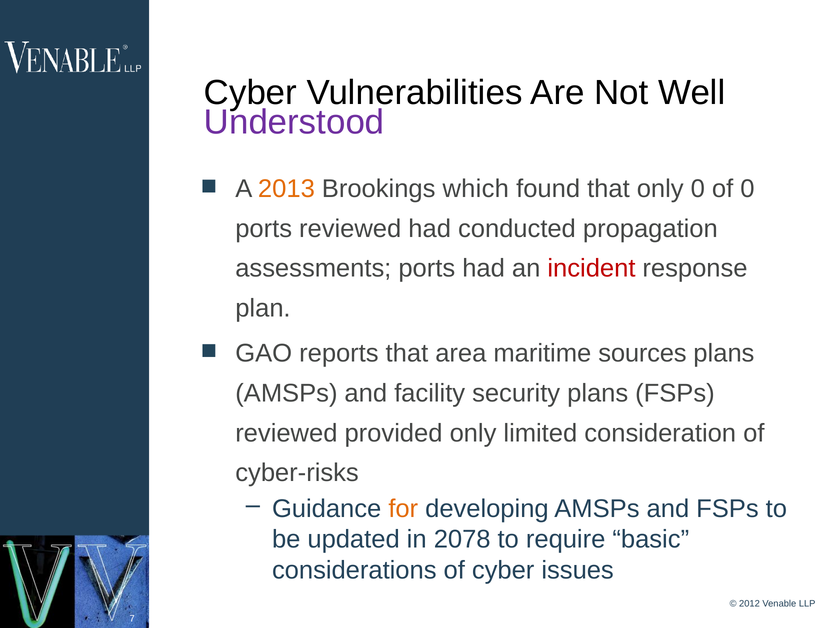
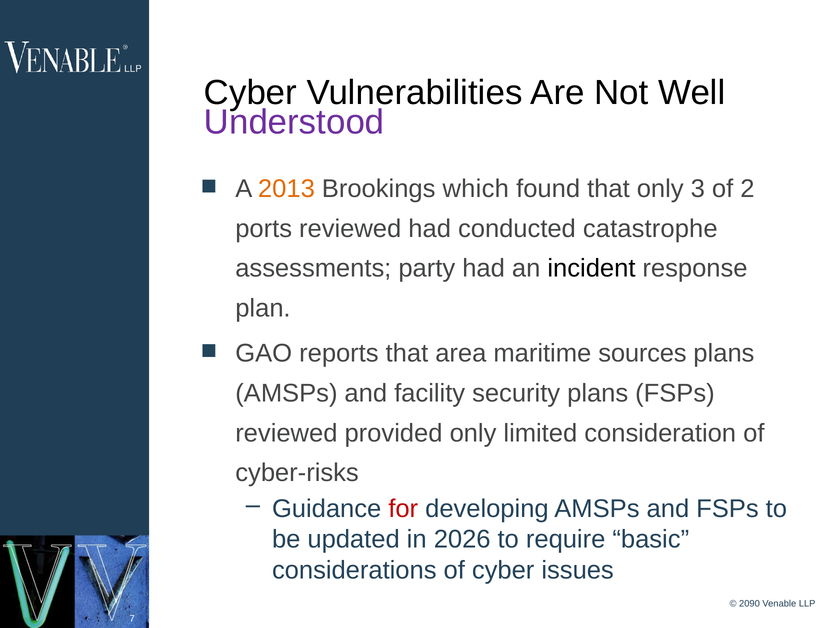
only 0: 0 -> 3
of 0: 0 -> 2
propagation: propagation -> catastrophe
assessments ports: ports -> party
incident colour: red -> black
for colour: orange -> red
2078: 2078 -> 2026
2012: 2012 -> 2090
